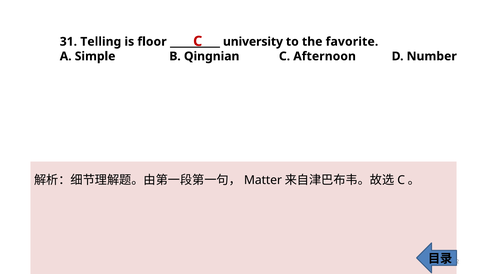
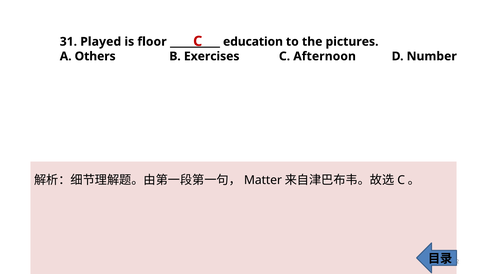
Telling: Telling -> Played
university: university -> education
favorite: favorite -> pictures
Simple: Simple -> Others
Qingnian: Qingnian -> Exercises
